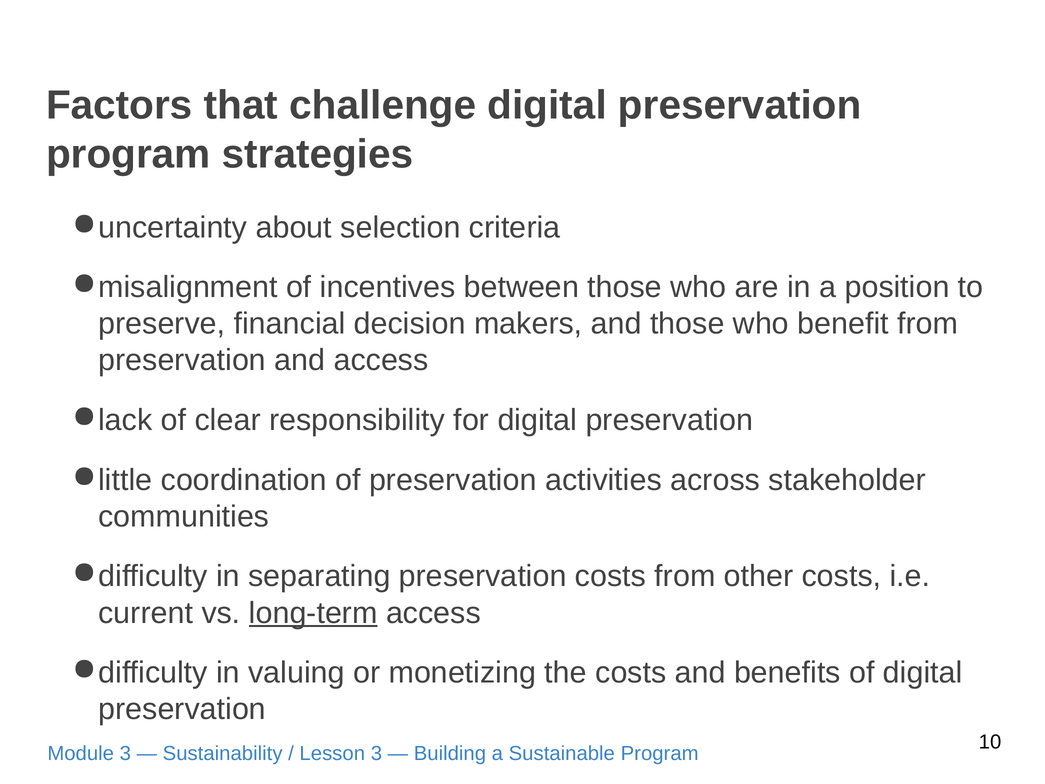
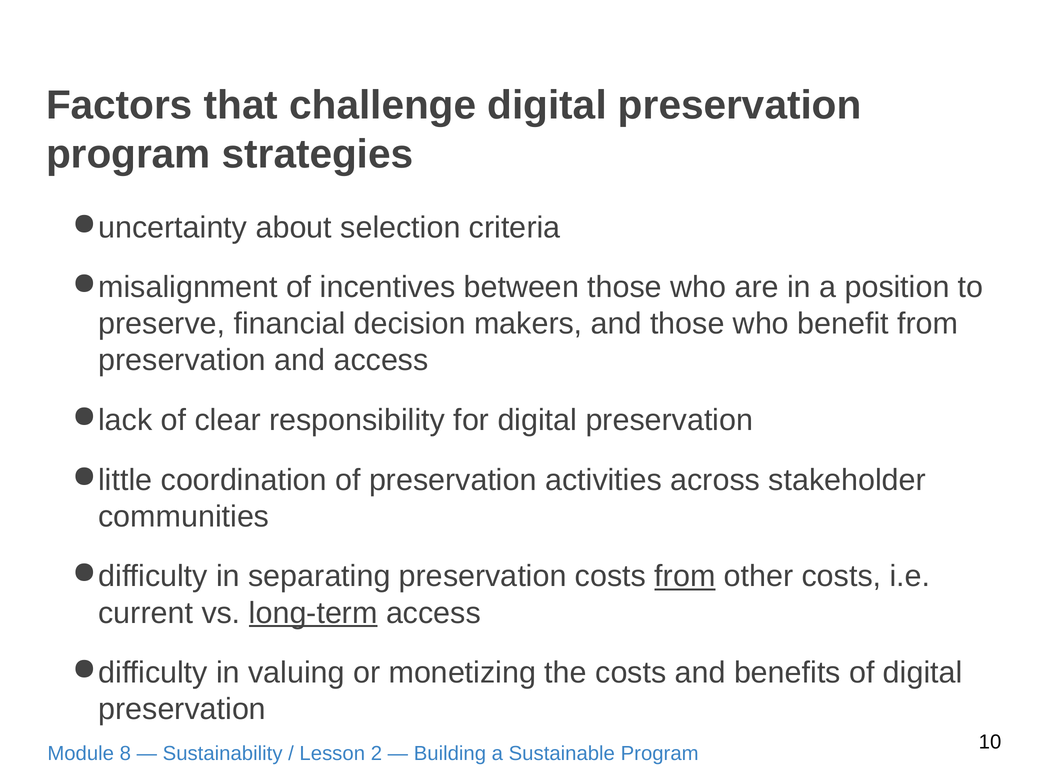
from at (685, 576) underline: none -> present
Module 3: 3 -> 8
Lesson 3: 3 -> 2
